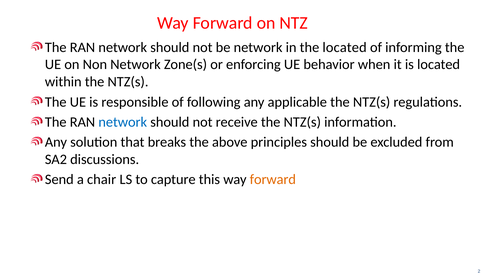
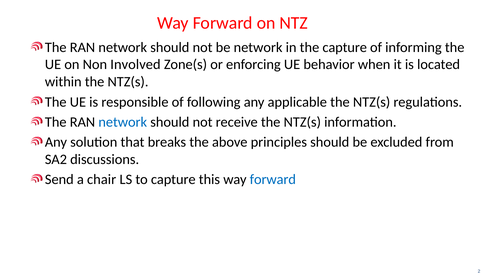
the located: located -> capture
Non Network: Network -> Involved
forward at (273, 180) colour: orange -> blue
